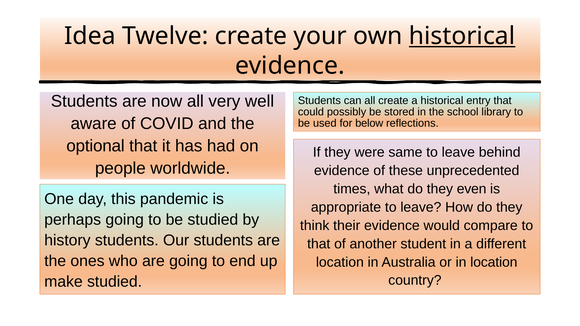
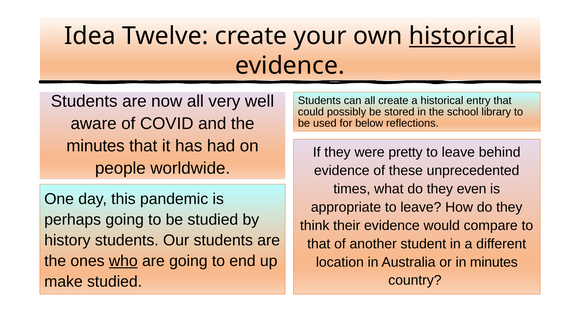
optional at (96, 146): optional -> minutes
same: same -> pretty
who underline: none -> present
in location: location -> minutes
